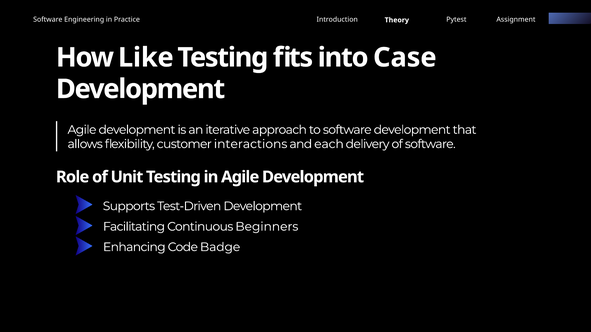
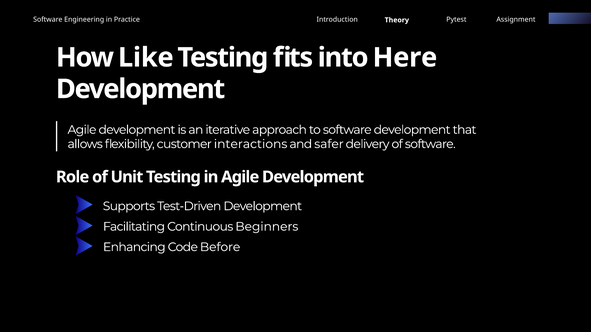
Case: Case -> Here
each: each -> safer
Badge: Badge -> Before
